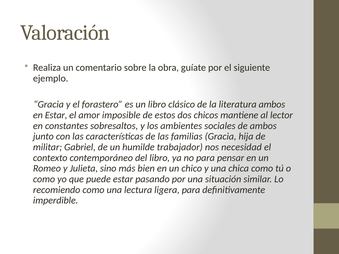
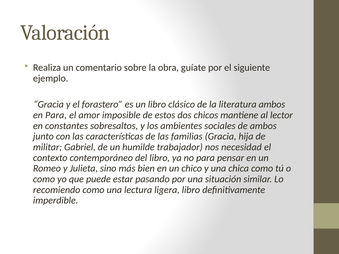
en Estar: Estar -> Para
ligera para: para -> libro
